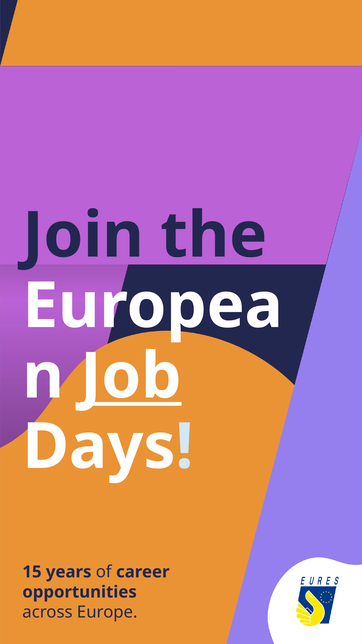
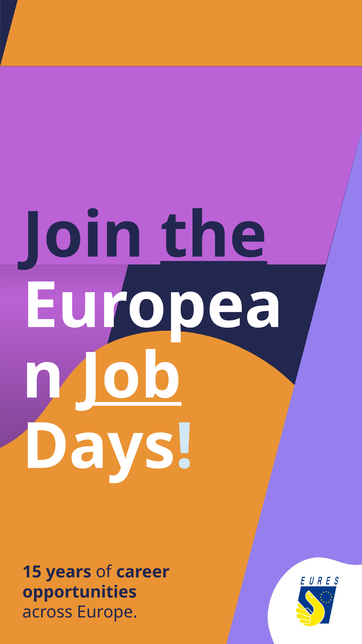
the underline: none -> present
